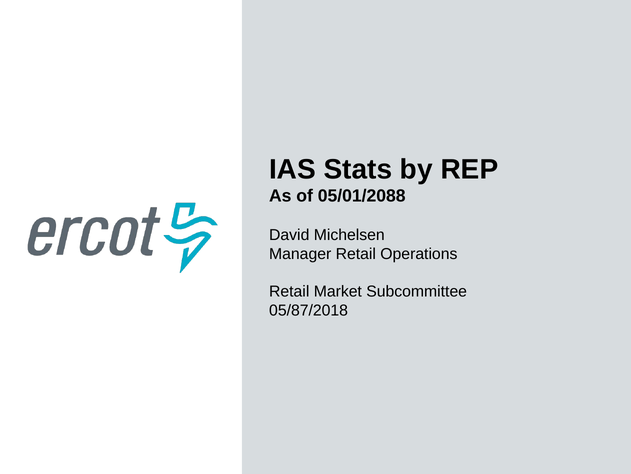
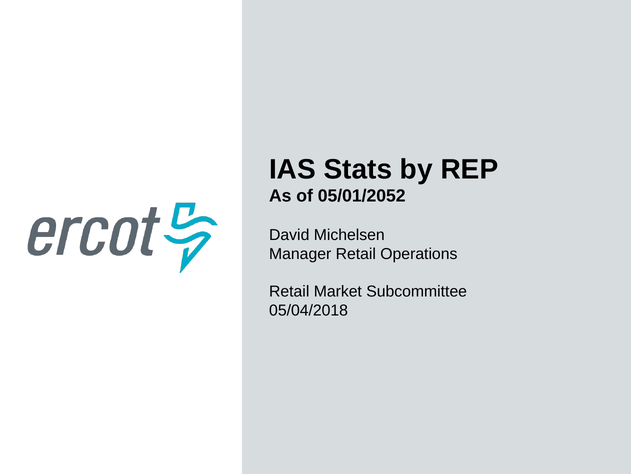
05/01/2088: 05/01/2088 -> 05/01/2052
05/87/2018: 05/87/2018 -> 05/04/2018
